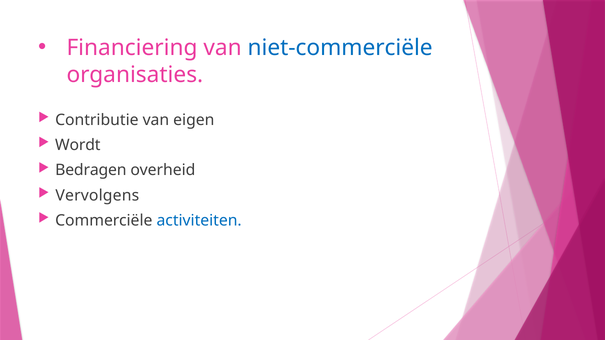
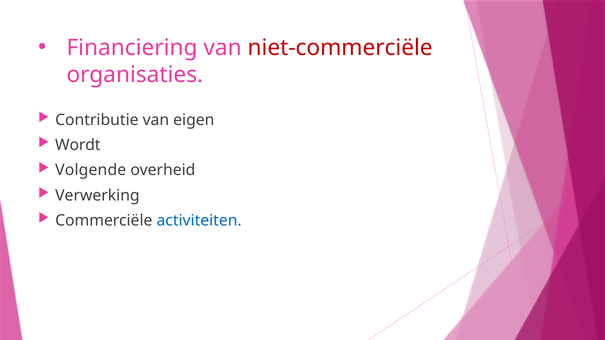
niet-commerciële colour: blue -> red
Bedragen: Bedragen -> Volgende
Vervolgens: Vervolgens -> Verwerking
